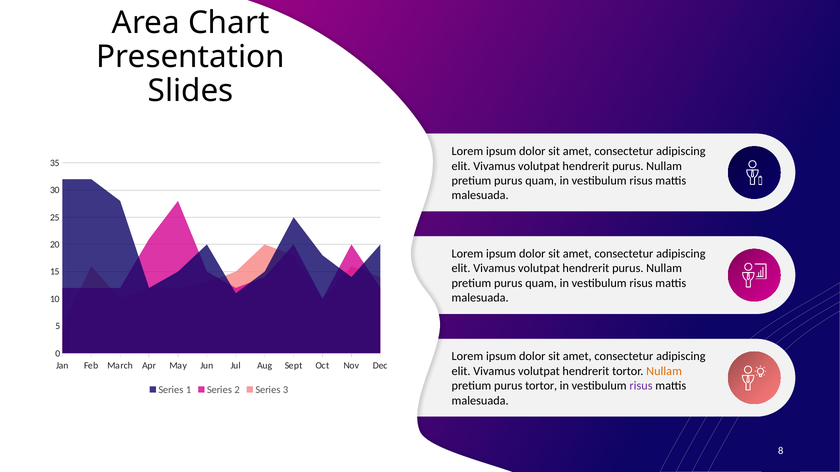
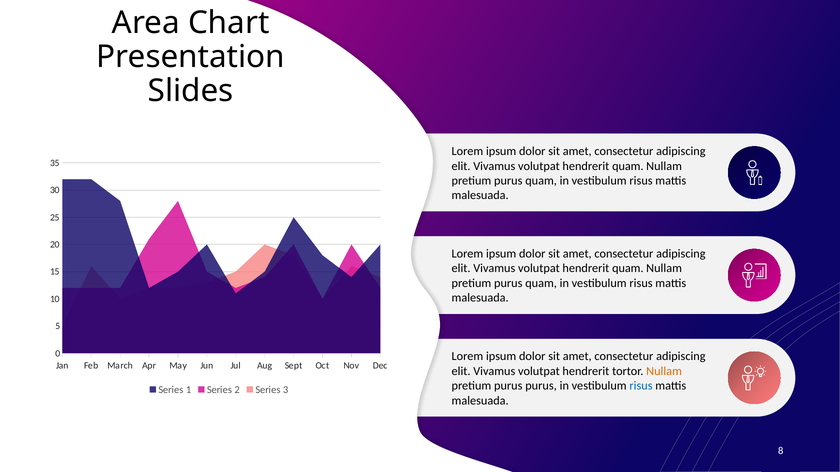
purus at (628, 166): purus -> quam
purus at (628, 269): purus -> quam
tortor at (541, 386): tortor -> purus
risus at (641, 386) colour: purple -> blue
